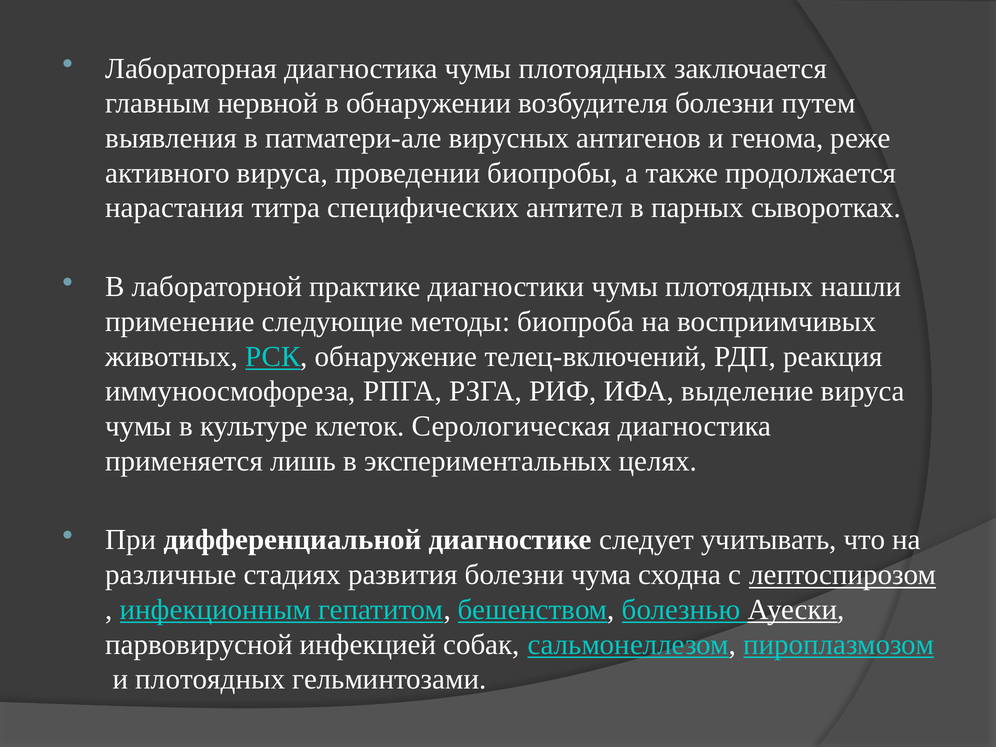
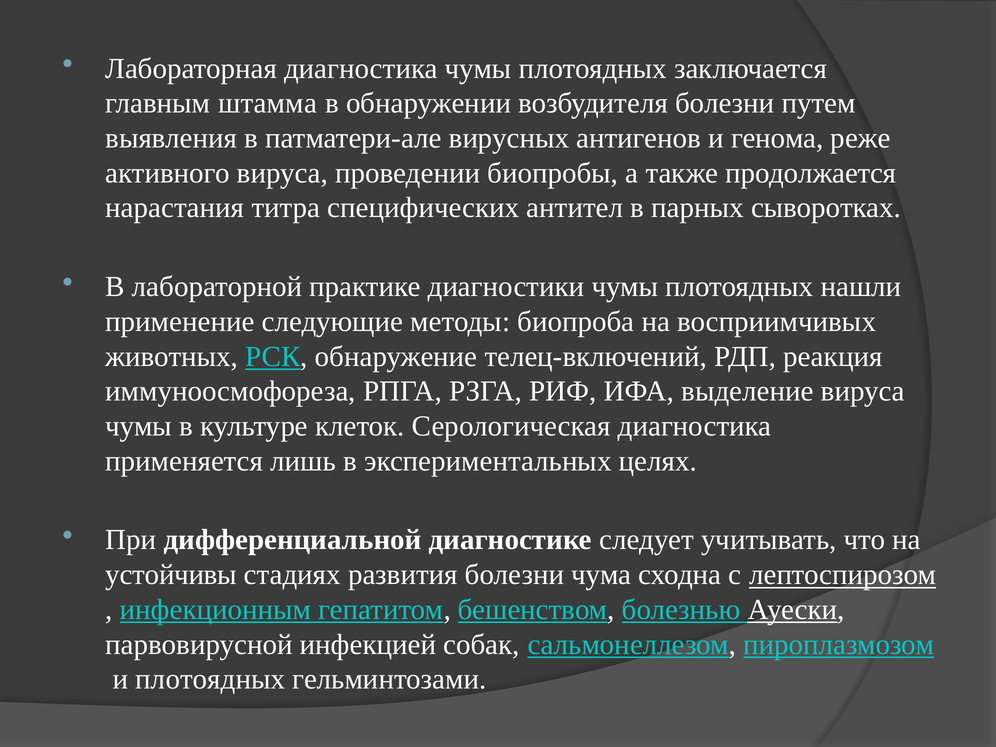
нервной: нервной -> штамма
различные: различные -> устойчивы
